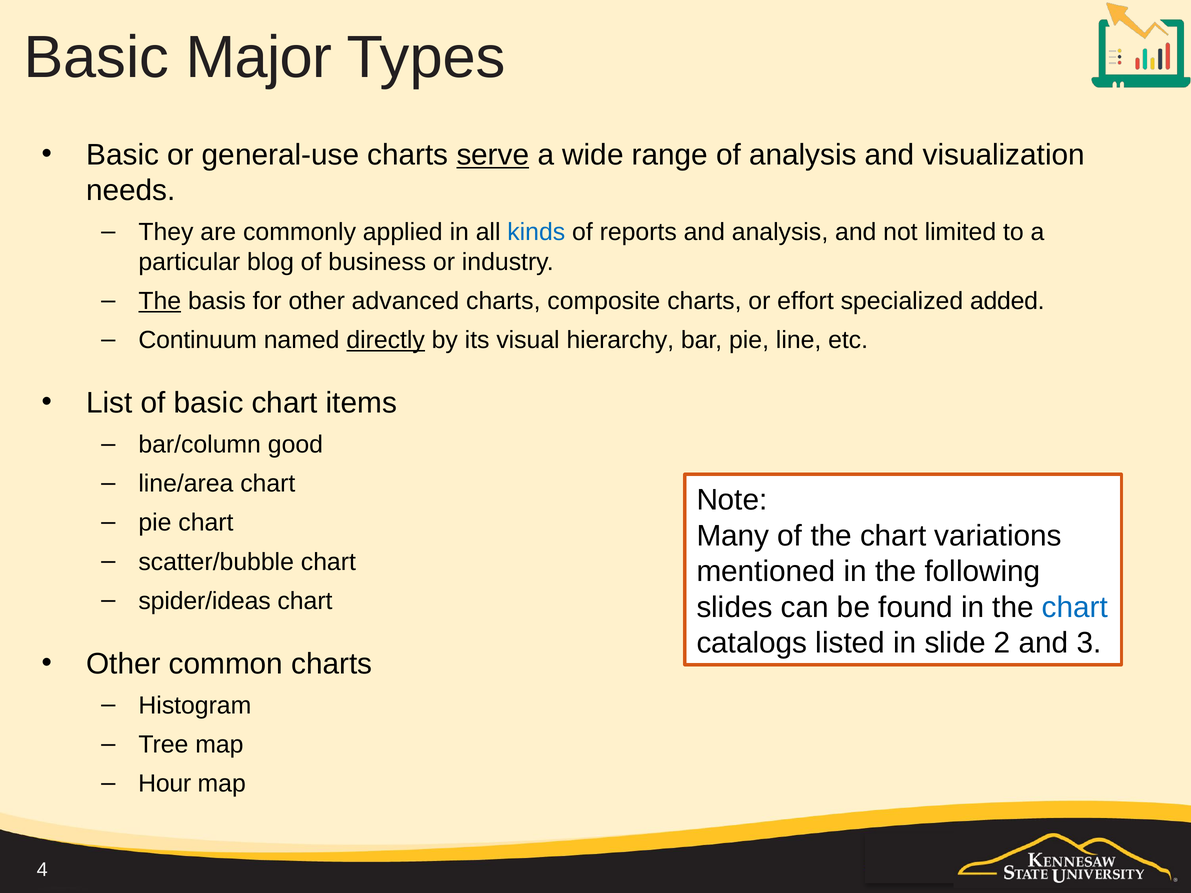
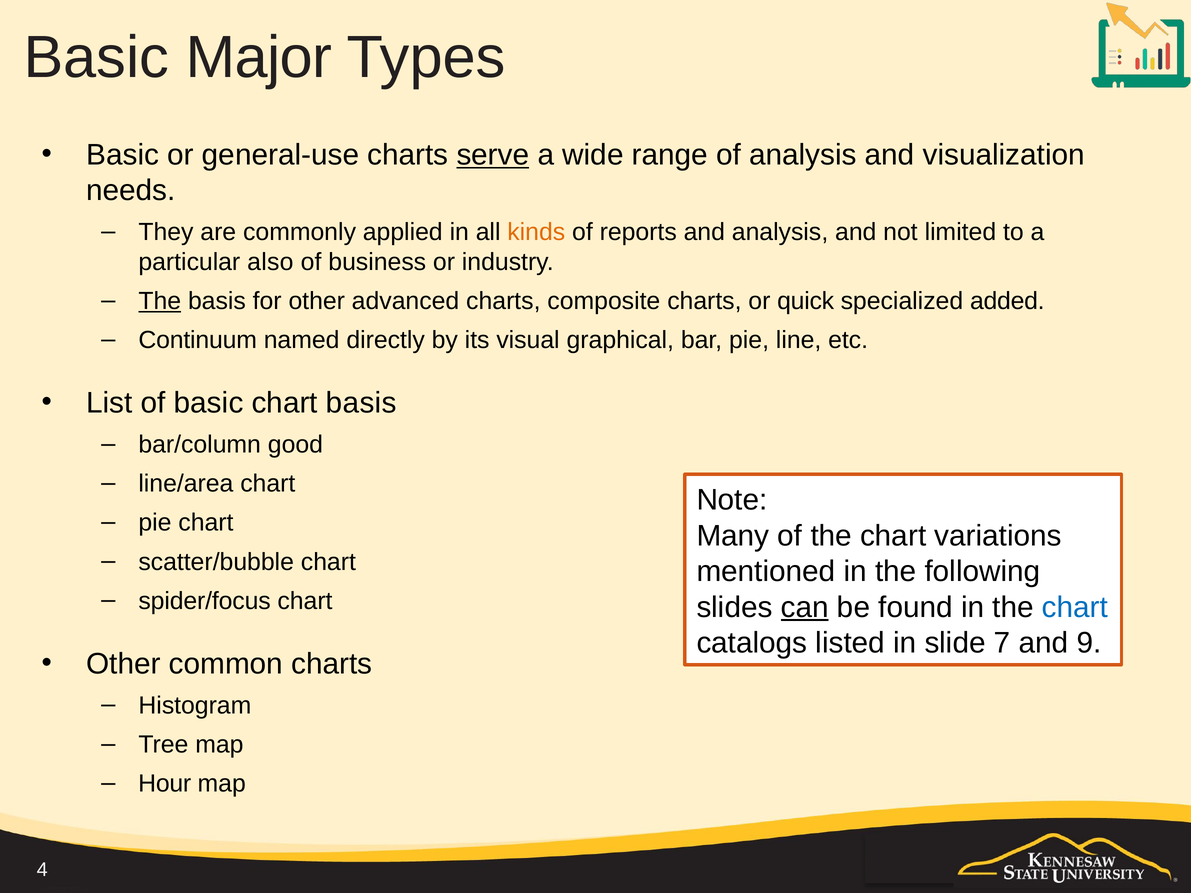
kinds colour: blue -> orange
blog: blog -> also
effort: effort -> quick
directly underline: present -> none
hierarchy: hierarchy -> graphical
chart items: items -> basis
spider/ideas: spider/ideas -> spider/focus
can underline: none -> present
2: 2 -> 7
3: 3 -> 9
